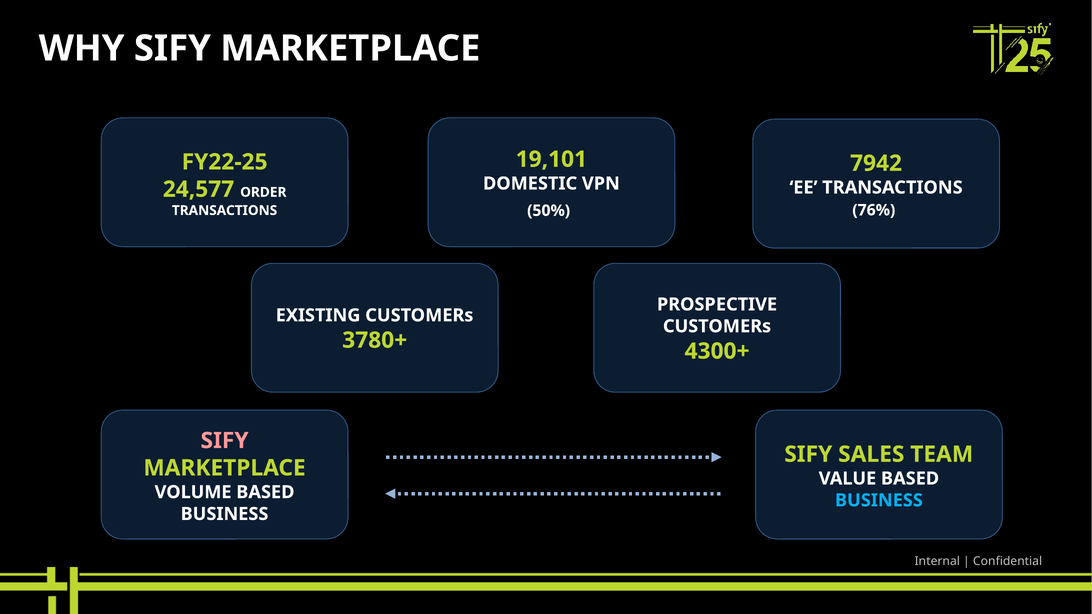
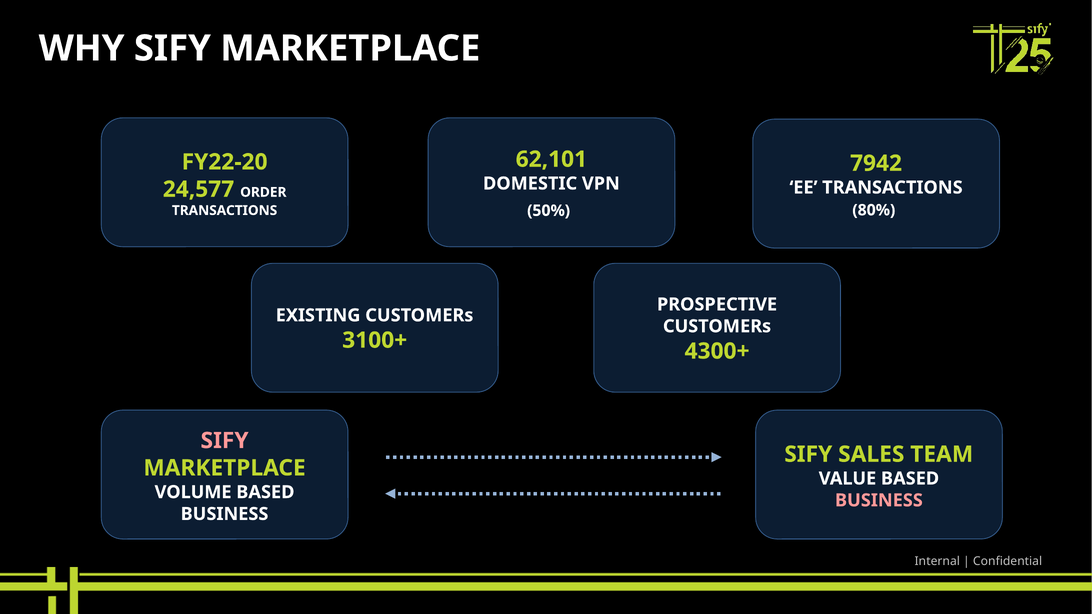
19,101: 19,101 -> 62,101
FY22-25: FY22-25 -> FY22-20
76%: 76% -> 80%
3780+: 3780+ -> 3100+
BUSINESS at (879, 501) colour: light blue -> pink
